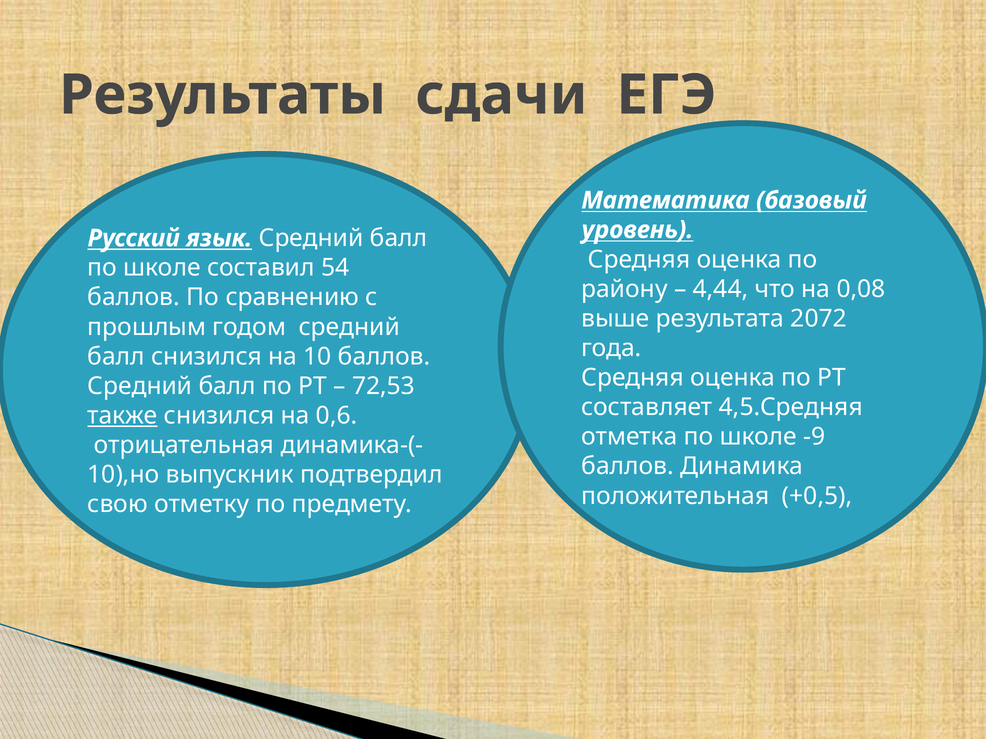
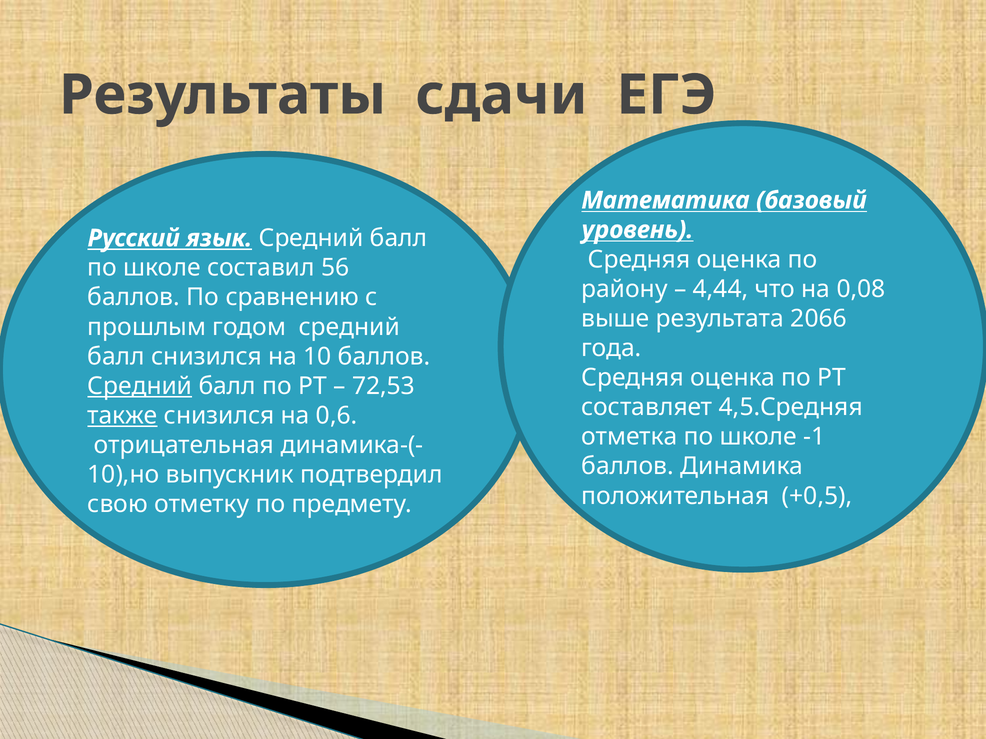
54: 54 -> 56
2072: 2072 -> 2066
Средний at (140, 386) underline: none -> present
-9: -9 -> -1
